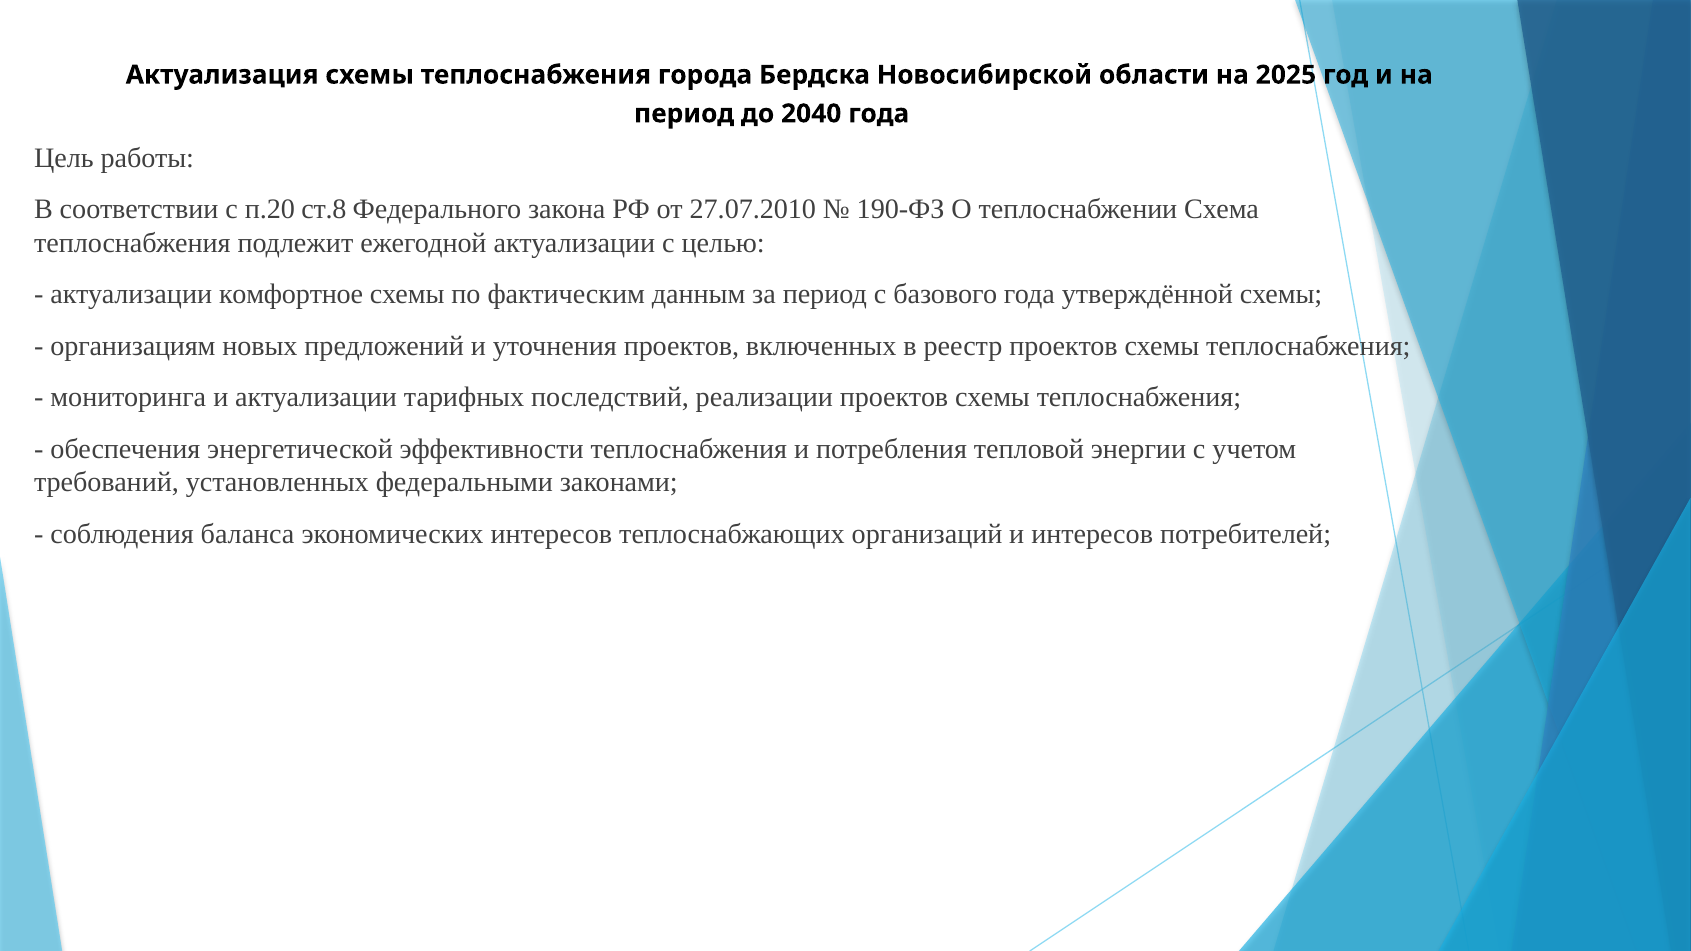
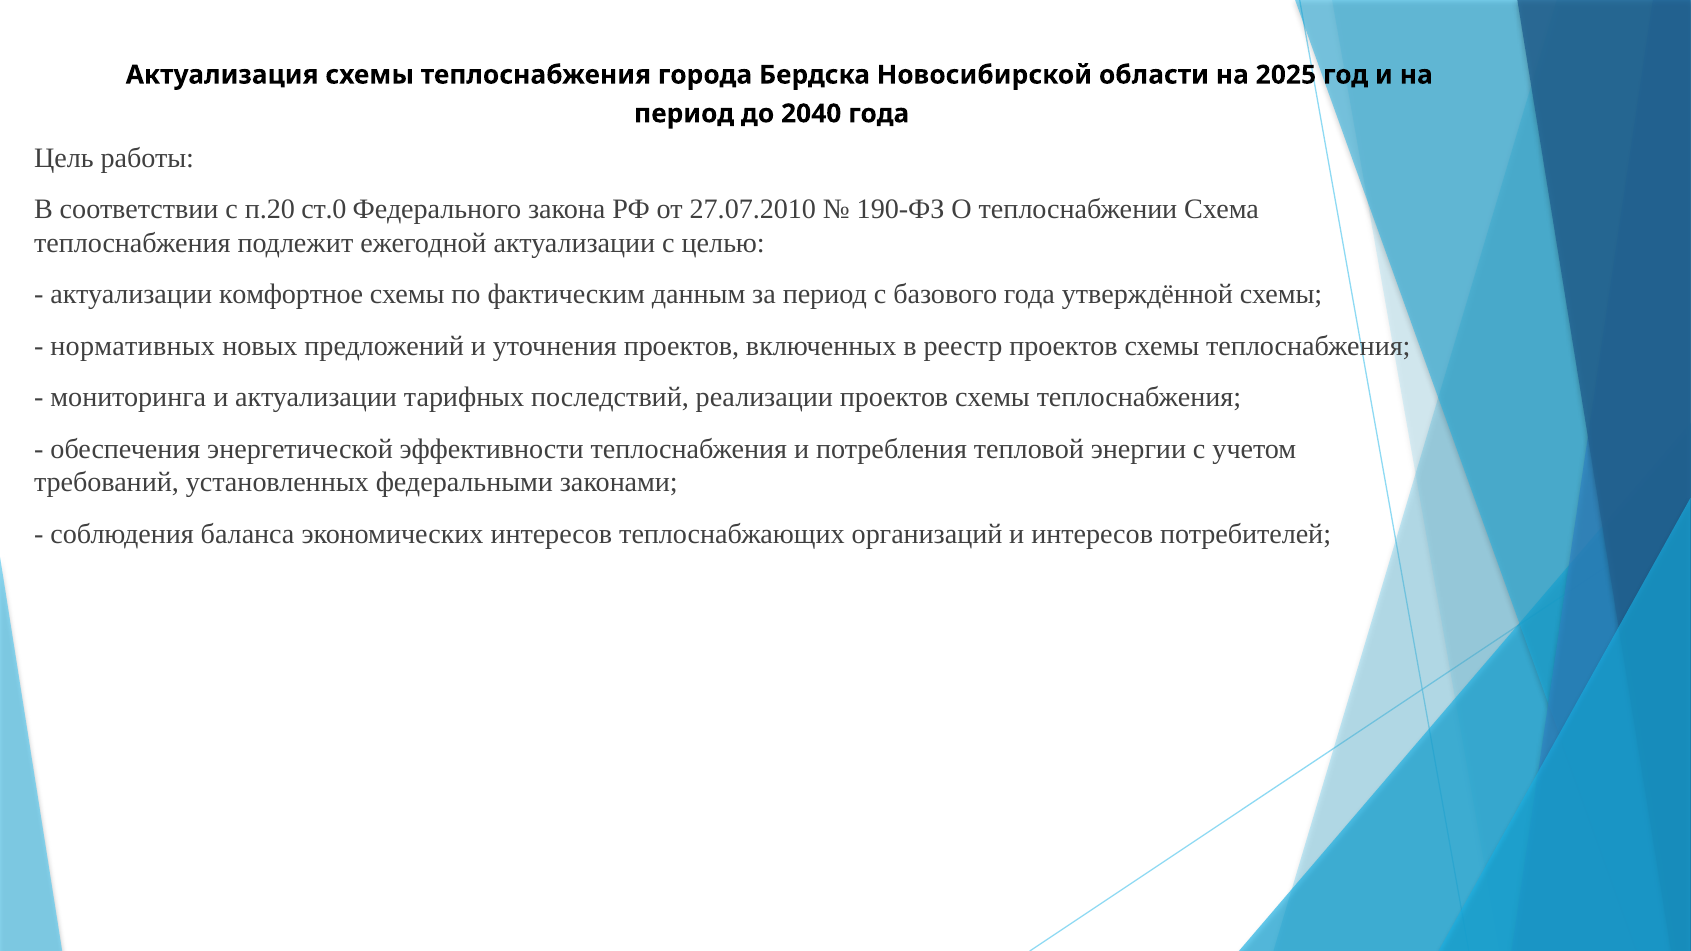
ст.8: ст.8 -> ст.0
организациям: организациям -> нормативных
